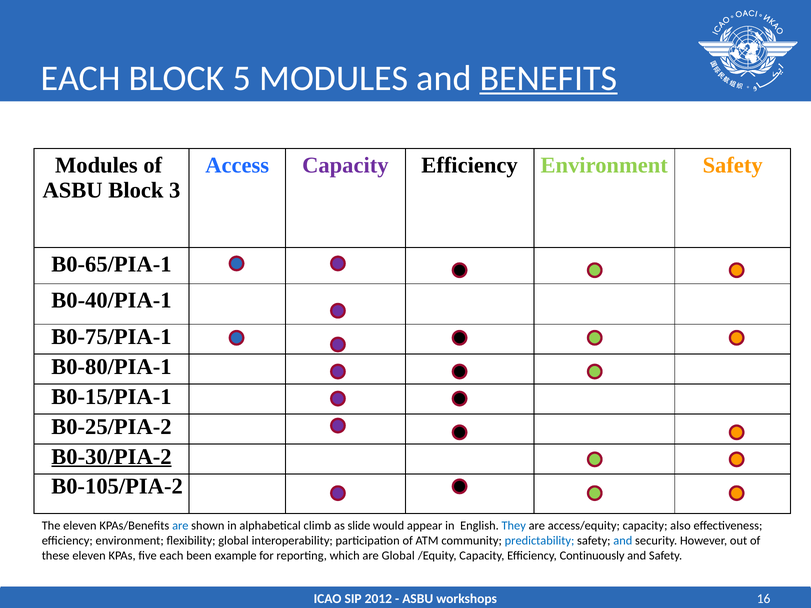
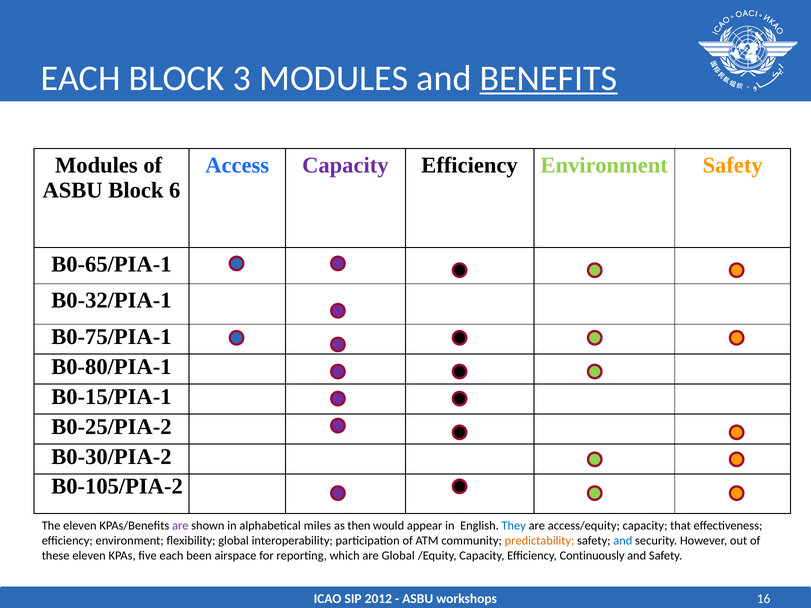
5: 5 -> 3
3: 3 -> 6
B0-40/PIA-1: B0-40/PIA-1 -> B0-32/PIA-1
B0-30/PIA-2 underline: present -> none
are at (180, 526) colour: blue -> purple
climb: climb -> miles
slide: slide -> then
also: also -> that
predictability colour: blue -> orange
example: example -> airspace
